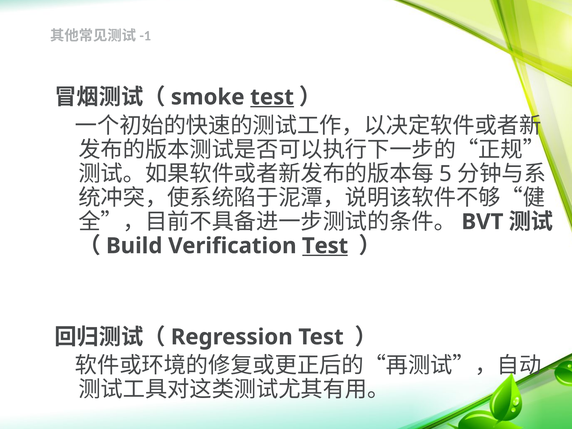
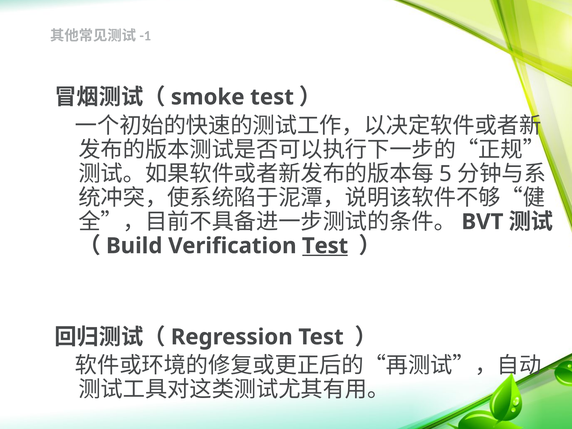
test at (272, 97) underline: present -> none
